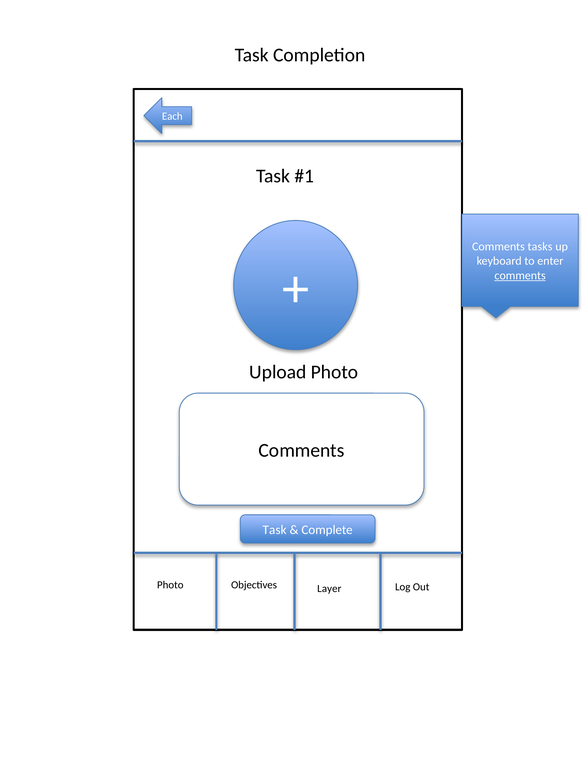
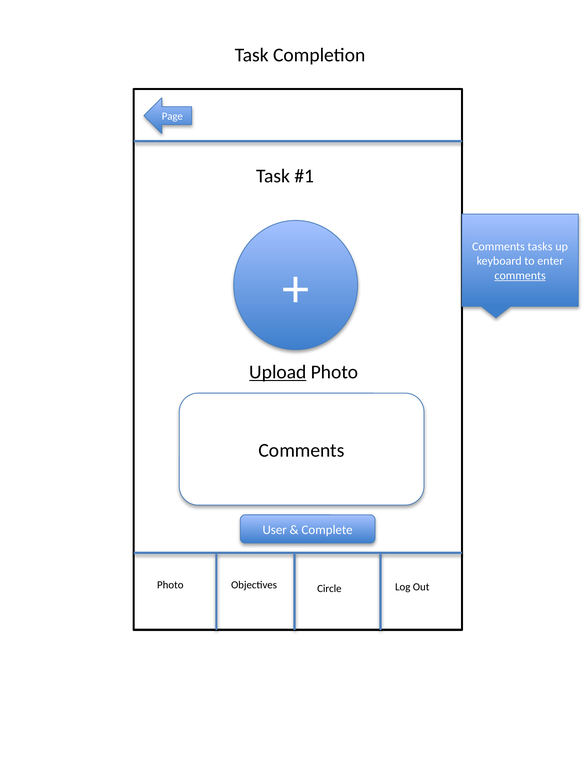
Each: Each -> Page
Upload underline: none -> present
Task at (275, 530): Task -> User
Layer: Layer -> Circle
